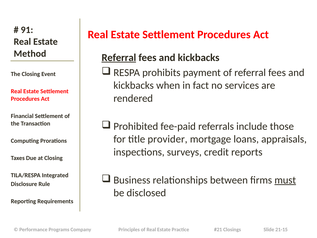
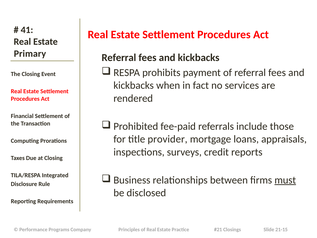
91: 91 -> 41
Method: Method -> Primary
Referral at (119, 57) underline: present -> none
